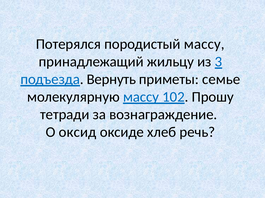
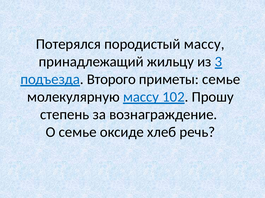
Вернуть: Вернуть -> Второго
тетради: тетради -> степень
О оксид: оксид -> семье
